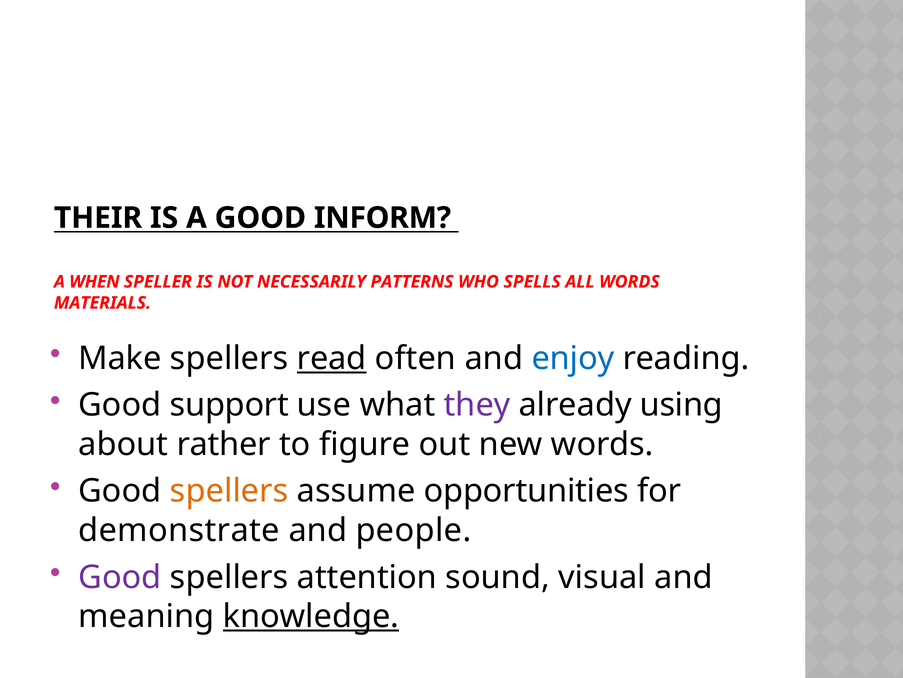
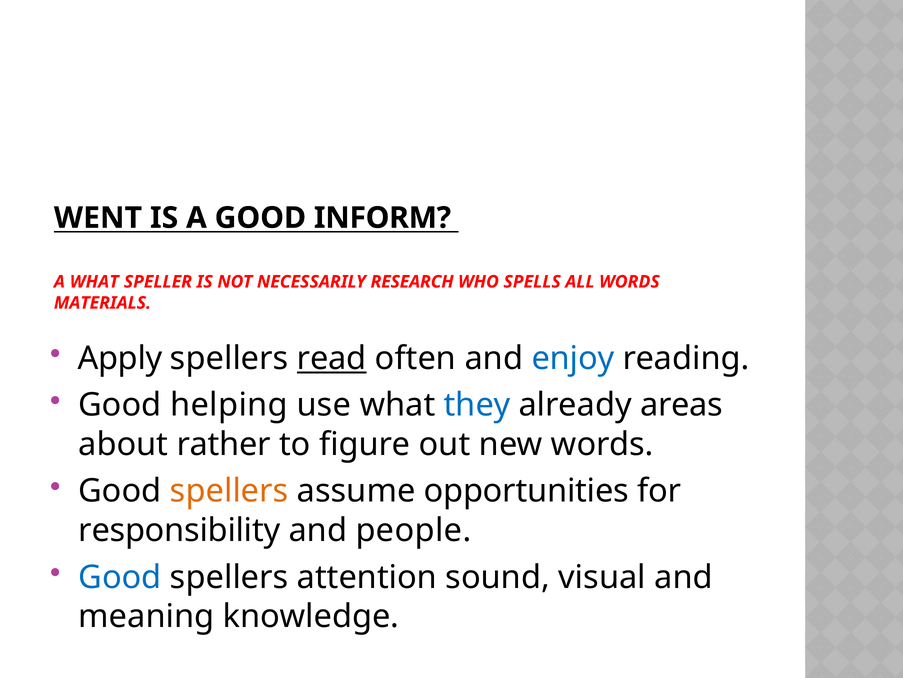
THEIR: THEIR -> WENT
A WHEN: WHEN -> WHAT
PATTERNS: PATTERNS -> RESEARCH
Make: Make -> Apply
support: support -> helping
they colour: purple -> blue
using: using -> areas
demonstrate: demonstrate -> responsibility
Good at (120, 577) colour: purple -> blue
knowledge underline: present -> none
